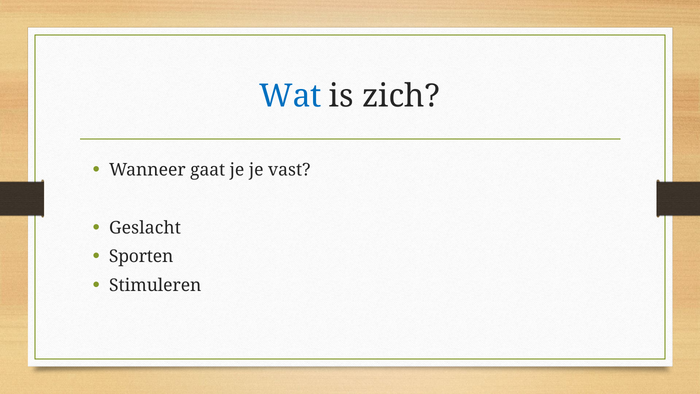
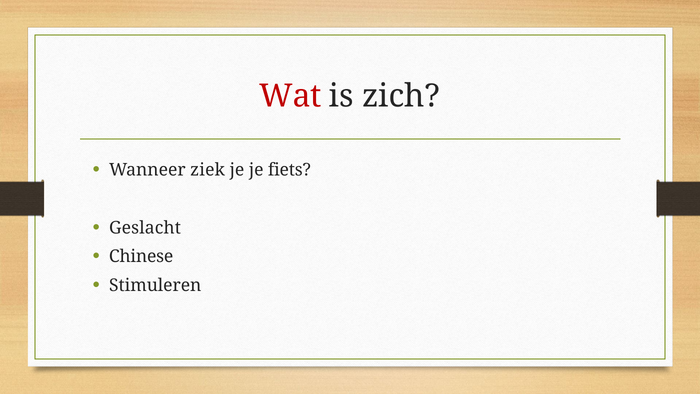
Wat colour: blue -> red
gaat: gaat -> ziek
vast: vast -> fiets
Sporten: Sporten -> Chinese
